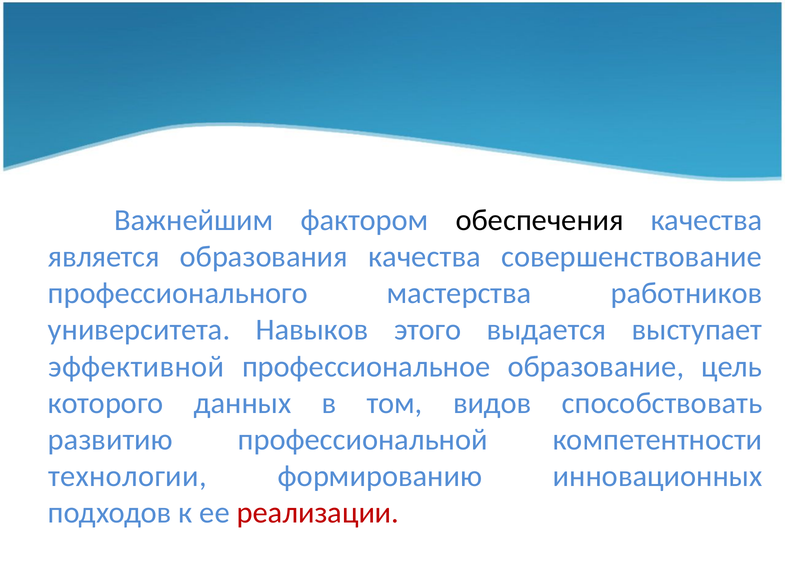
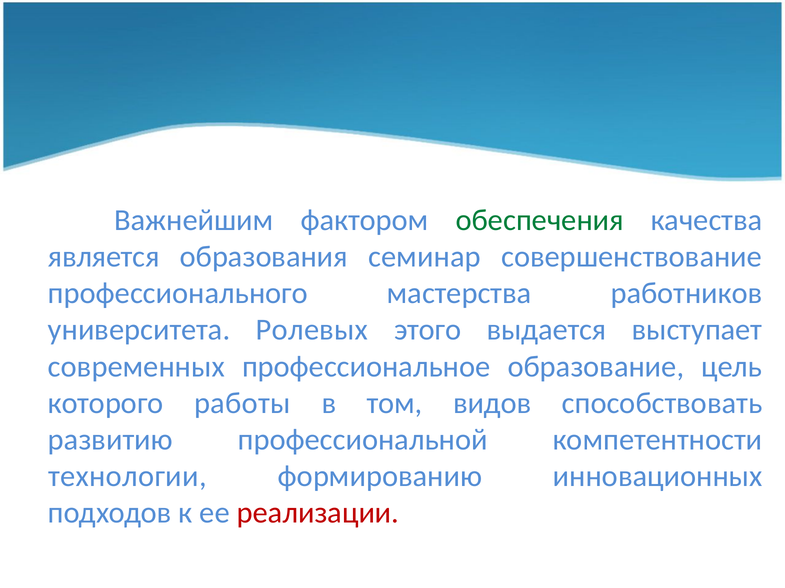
обеспечения colour: black -> green
образования качества: качества -> семинар
Навыков: Навыков -> Ролевых
эффективной: эффективной -> современных
данных: данных -> работы
